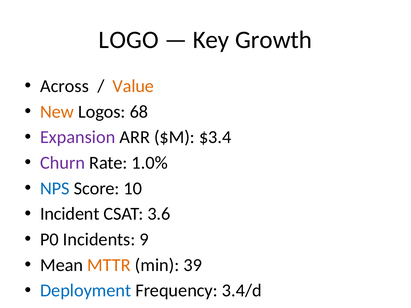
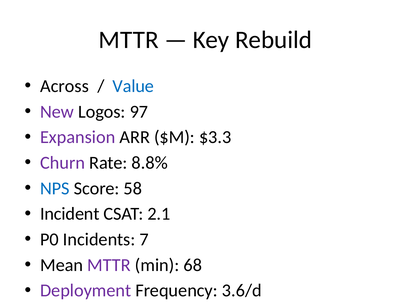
LOGO at (129, 40): LOGO -> MTTR
Growth: Growth -> Rebuild
Value colour: orange -> blue
New colour: orange -> purple
68: 68 -> 97
$3.4: $3.4 -> $3.3
1.0%: 1.0% -> 8.8%
10: 10 -> 58
3.6: 3.6 -> 2.1
9: 9 -> 7
MTTR at (109, 265) colour: orange -> purple
39: 39 -> 68
Deployment colour: blue -> purple
3.4/d: 3.4/d -> 3.6/d
